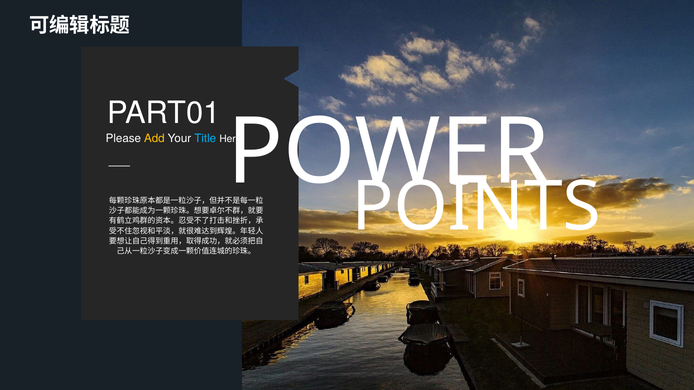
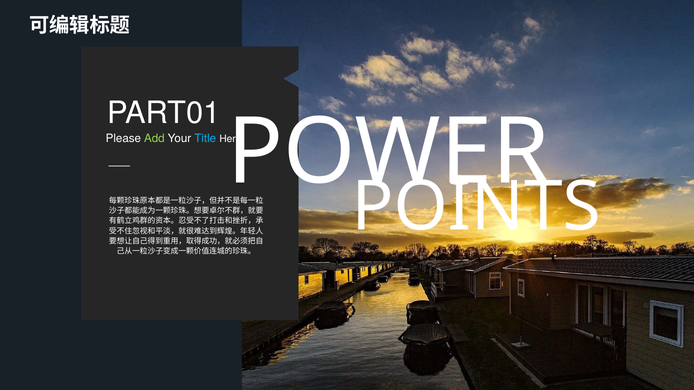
Add colour: yellow -> light green
